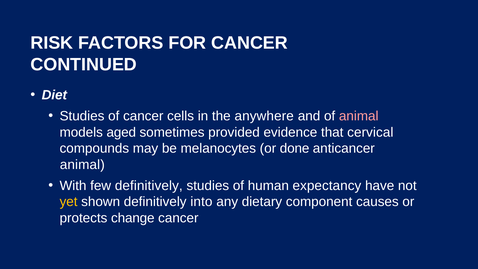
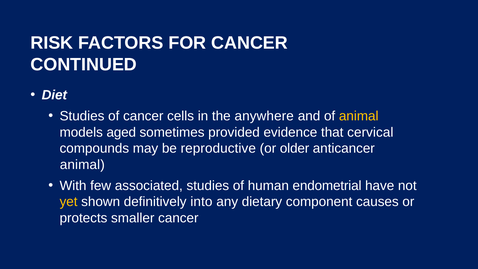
animal at (359, 116) colour: pink -> yellow
melanocytes: melanocytes -> reproductive
done: done -> older
few definitively: definitively -> associated
expectancy: expectancy -> endometrial
change: change -> smaller
